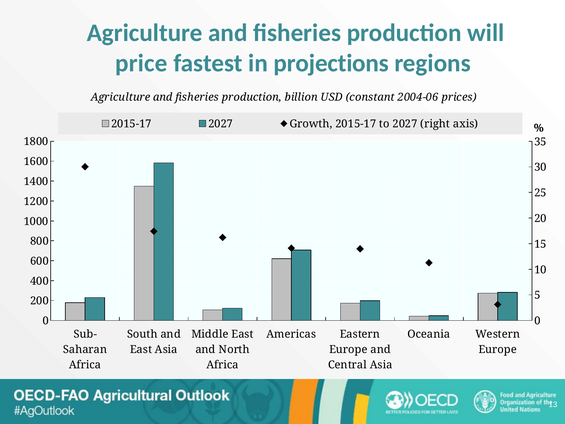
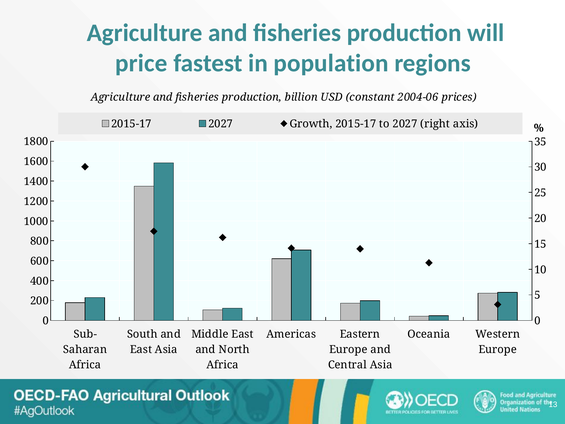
projections: projections -> population
